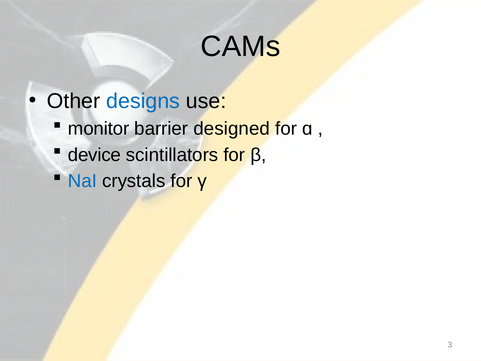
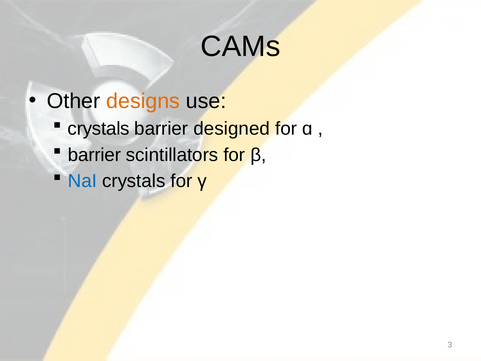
designs colour: blue -> orange
monitor at (99, 129): monitor -> crystals
device at (94, 155): device -> barrier
